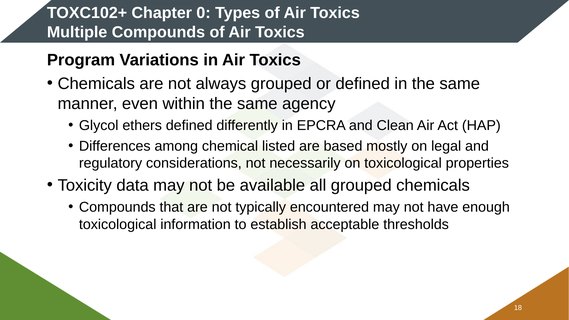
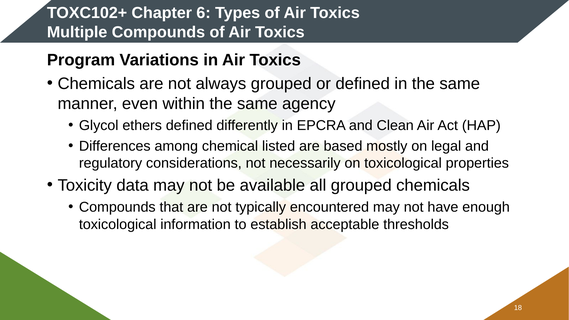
0: 0 -> 6
